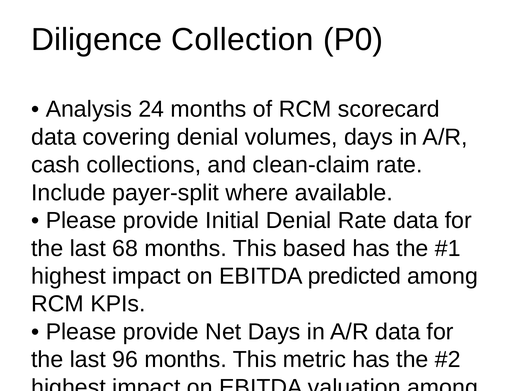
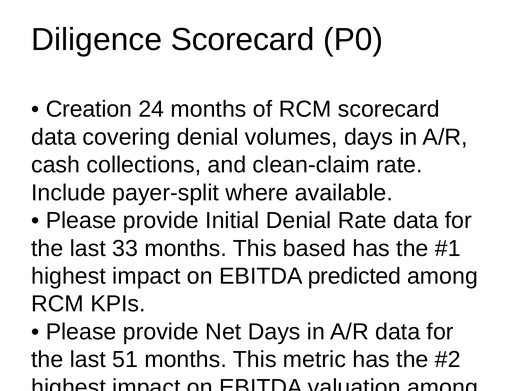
Diligence Collection: Collection -> Scorecard
Analysis: Analysis -> Creation
68: 68 -> 33
96: 96 -> 51
